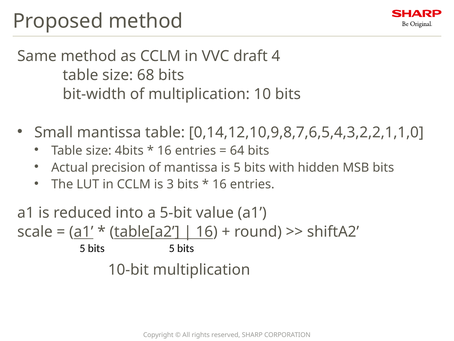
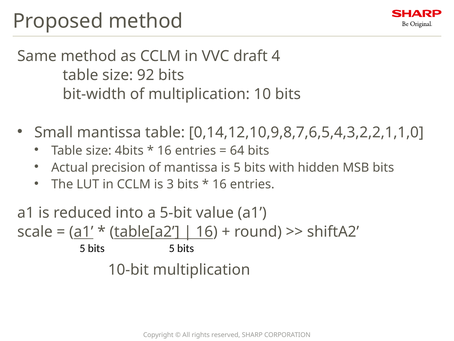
68: 68 -> 92
